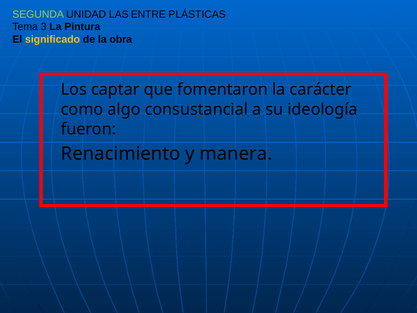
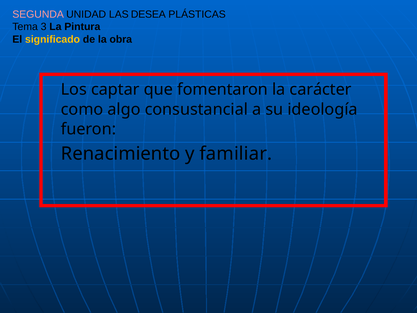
SEGUNDA colour: light green -> pink
ENTRE: ENTRE -> DESEA
manera: manera -> familiar
